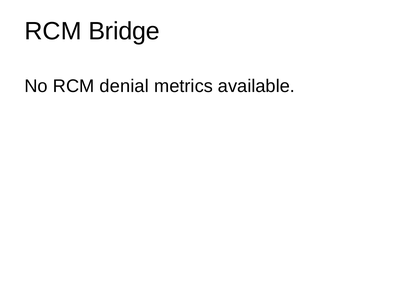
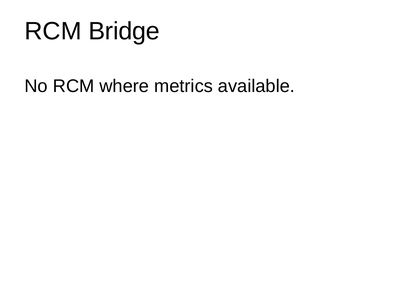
denial: denial -> where
